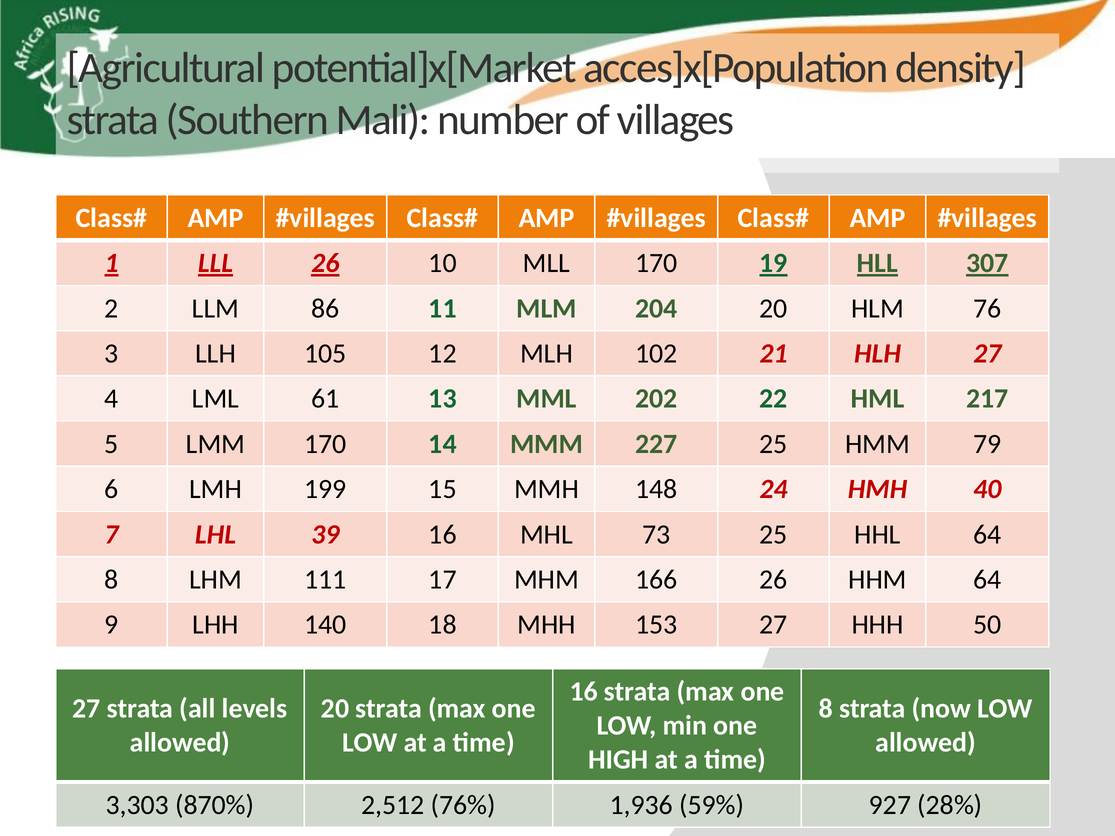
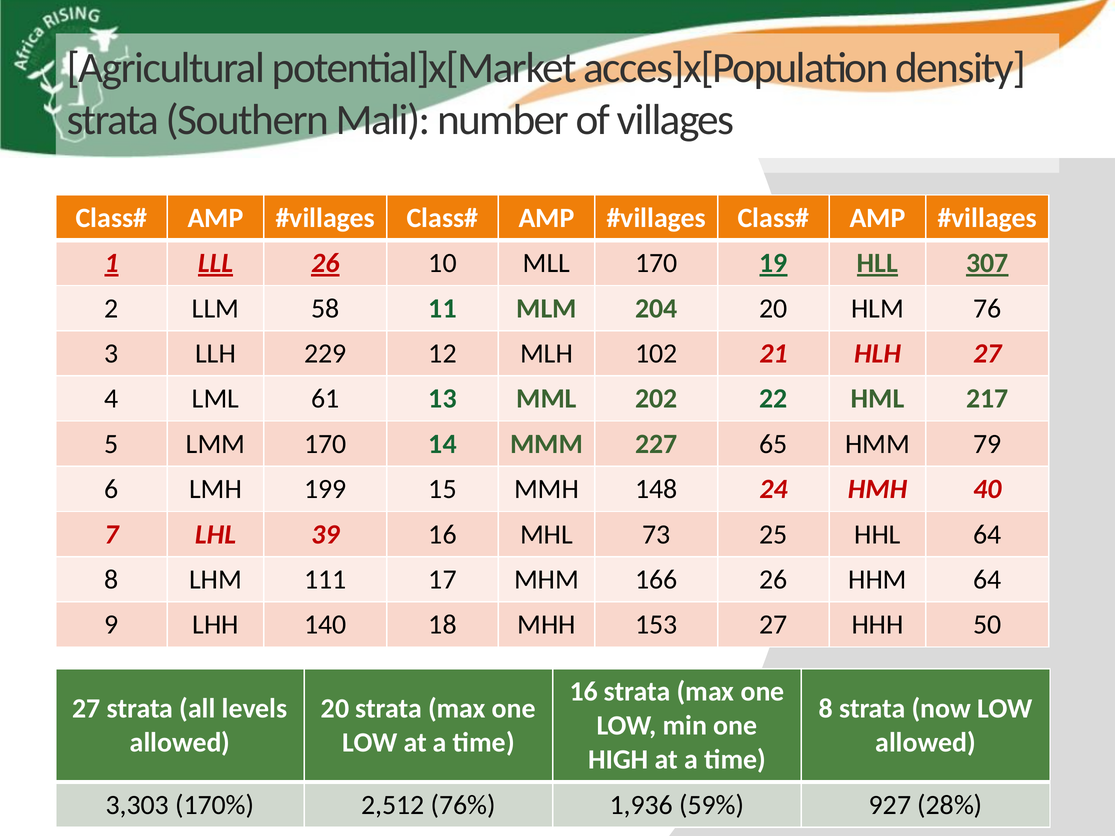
86: 86 -> 58
105: 105 -> 229
227 25: 25 -> 65
870%: 870% -> 170%
